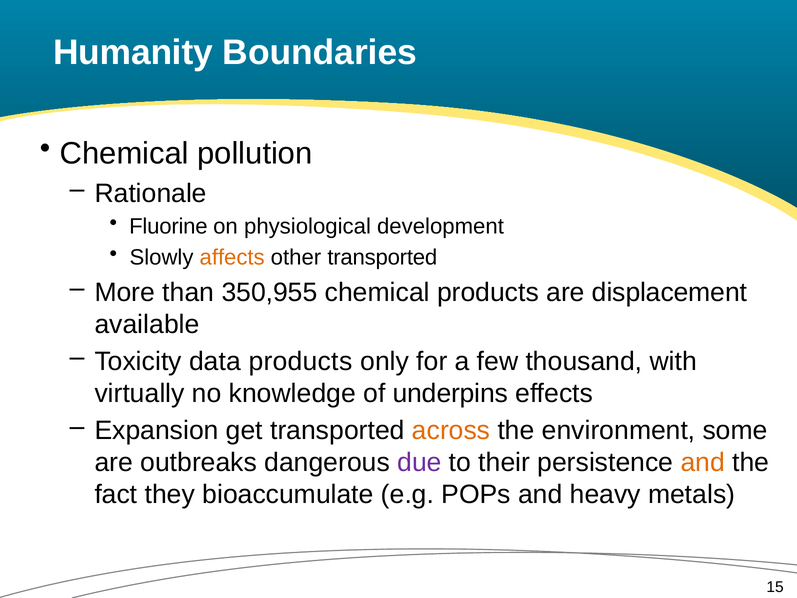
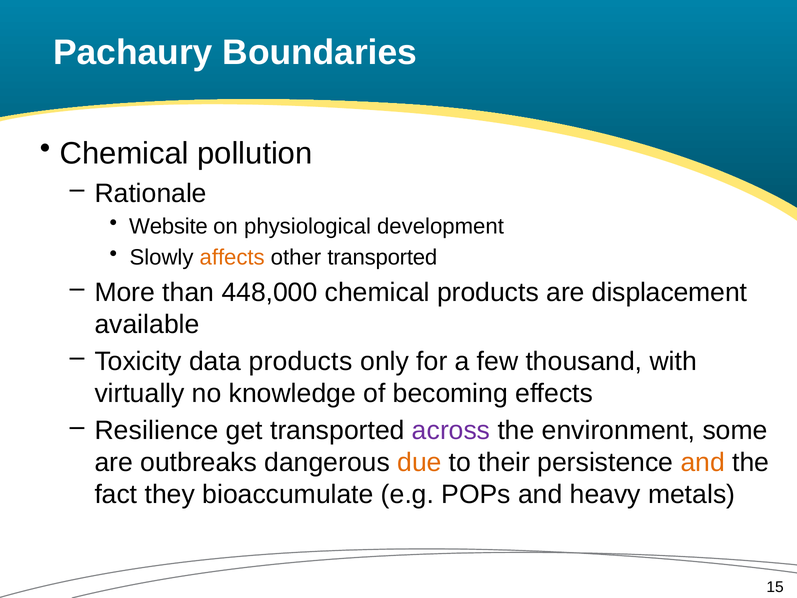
Humanity: Humanity -> Pachaury
Fluorine: Fluorine -> Website
350,955: 350,955 -> 448,000
underpins: underpins -> becoming
Expansion: Expansion -> Resilience
across colour: orange -> purple
due colour: purple -> orange
